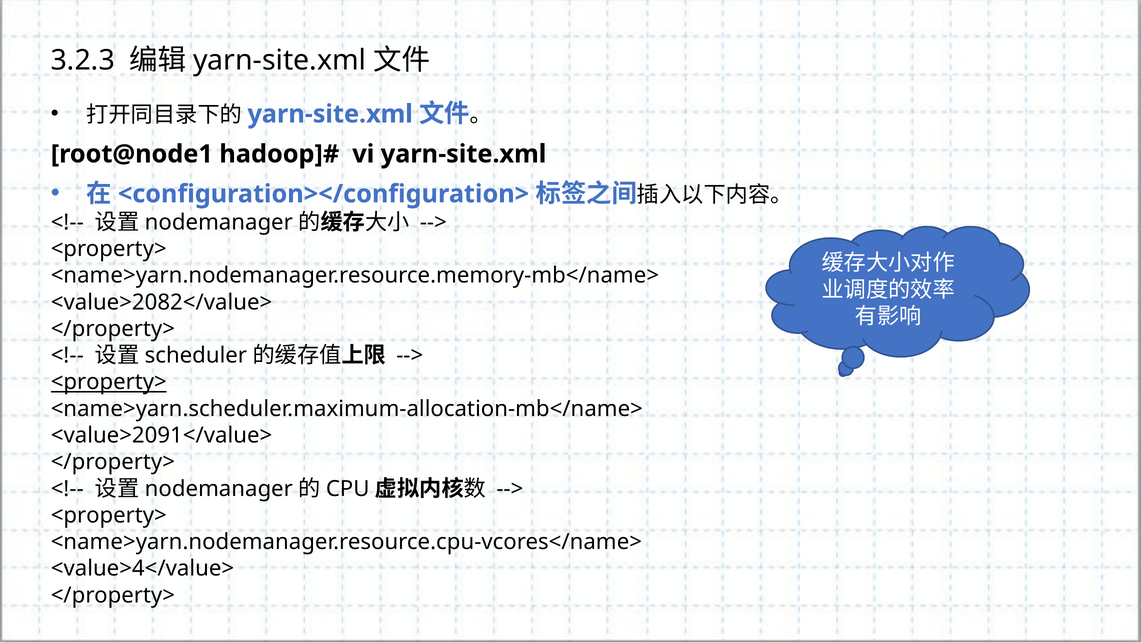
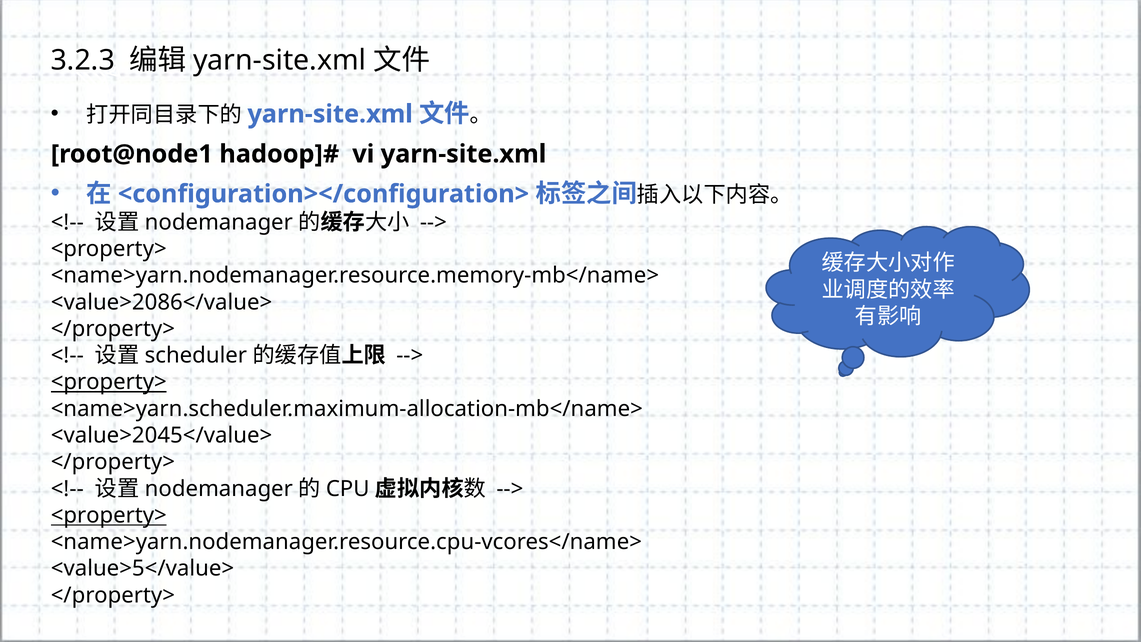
<value>2082</value>: <value>2082</value> -> <value>2086</value>
<value>2091</value>: <value>2091</value> -> <value>2045</value>
<property> at (109, 515) underline: none -> present
<value>4</value>: <value>4</value> -> <value>5</value>
